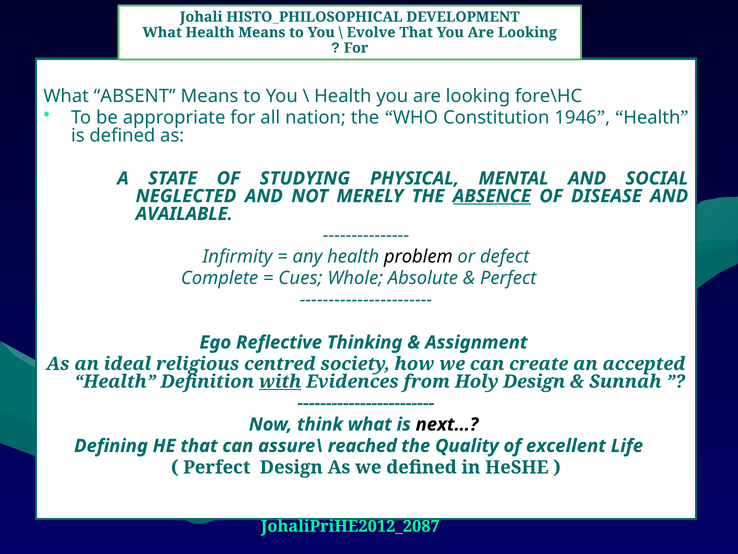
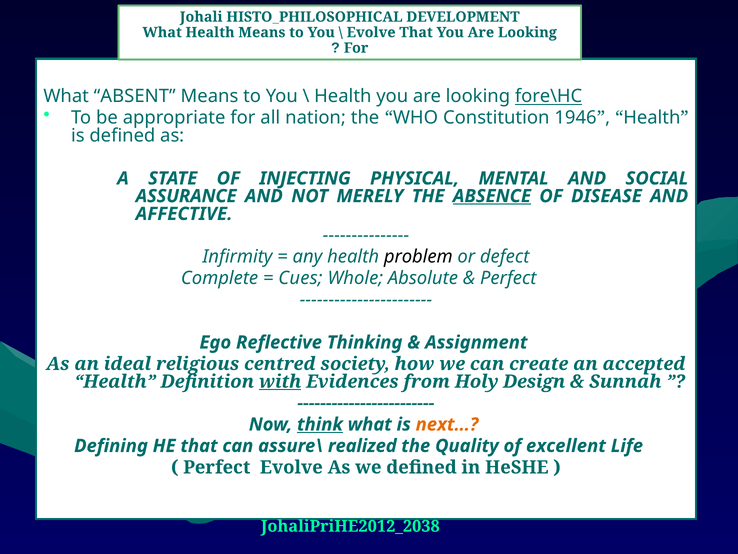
fore\HC underline: none -> present
STUDYING: STUDYING -> INJECTING
NEGLECTED: NEGLECTED -> ASSURANCE
AVAILABLE: AVAILABLE -> AFFECTIVE
think underline: none -> present
next… colour: black -> orange
reached: reached -> realized
Perfect Design: Design -> Evolve
JohaliPriHE2012_2087: JohaliPriHE2012_2087 -> JohaliPriHE2012_2038
